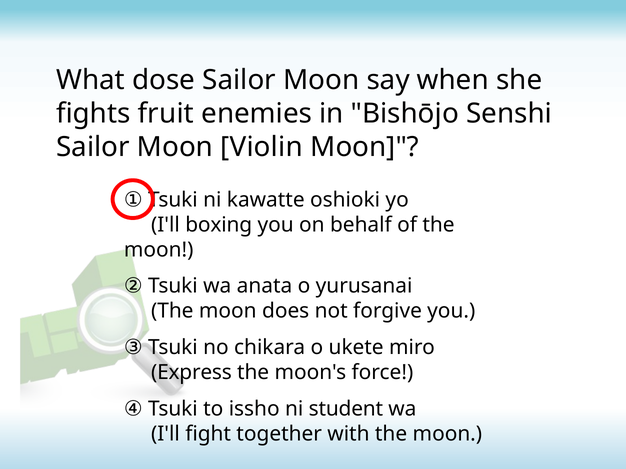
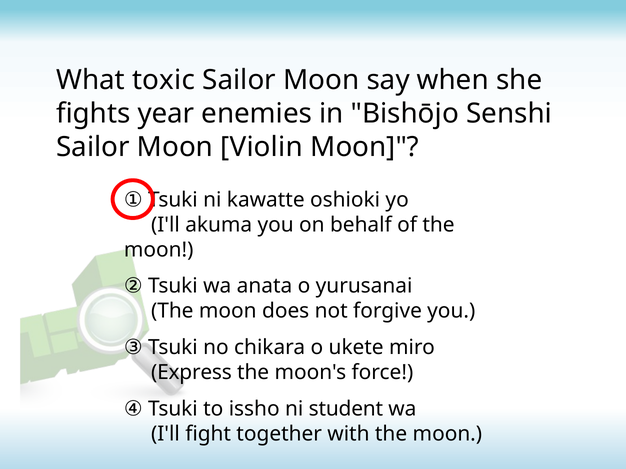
dose: dose -> toxic
fruit: fruit -> year
boxing: boxing -> akuma
